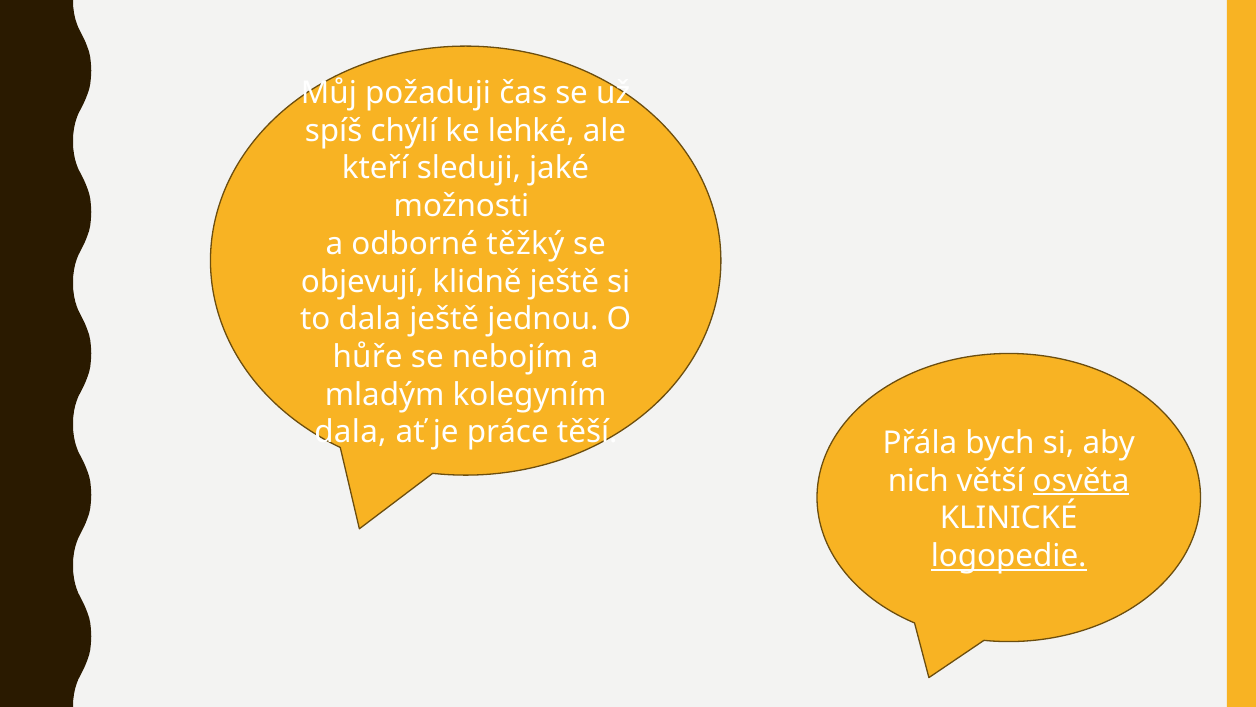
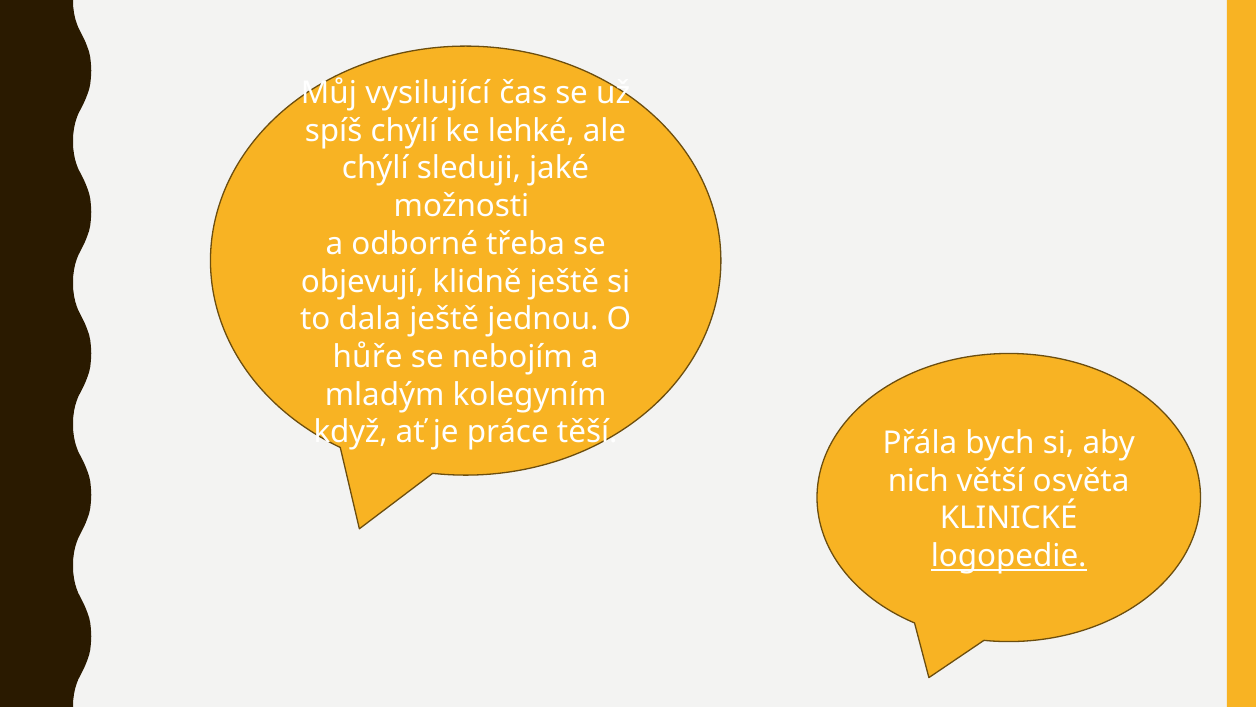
požaduji: požaduji -> vysilující
kteří at (375, 168): kteří -> chýlí
těžký: těžký -> třeba
dala at (350, 432): dala -> když
osvěta underline: present -> none
